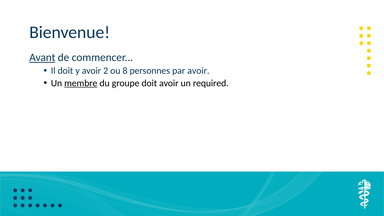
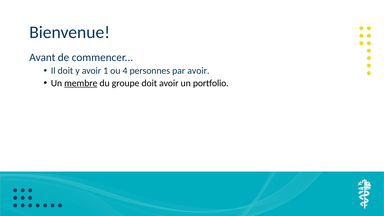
Avant underline: present -> none
2: 2 -> 1
8: 8 -> 4
required: required -> portfolio
